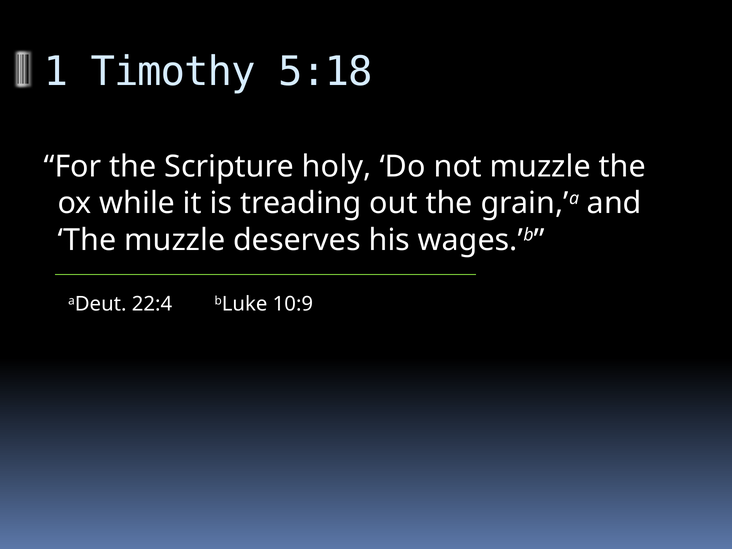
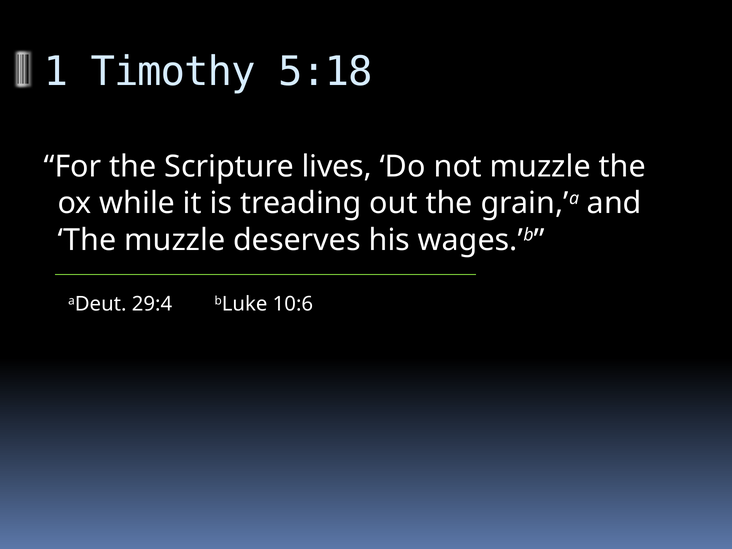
holy: holy -> lives
22:4: 22:4 -> 29:4
10:9: 10:9 -> 10:6
